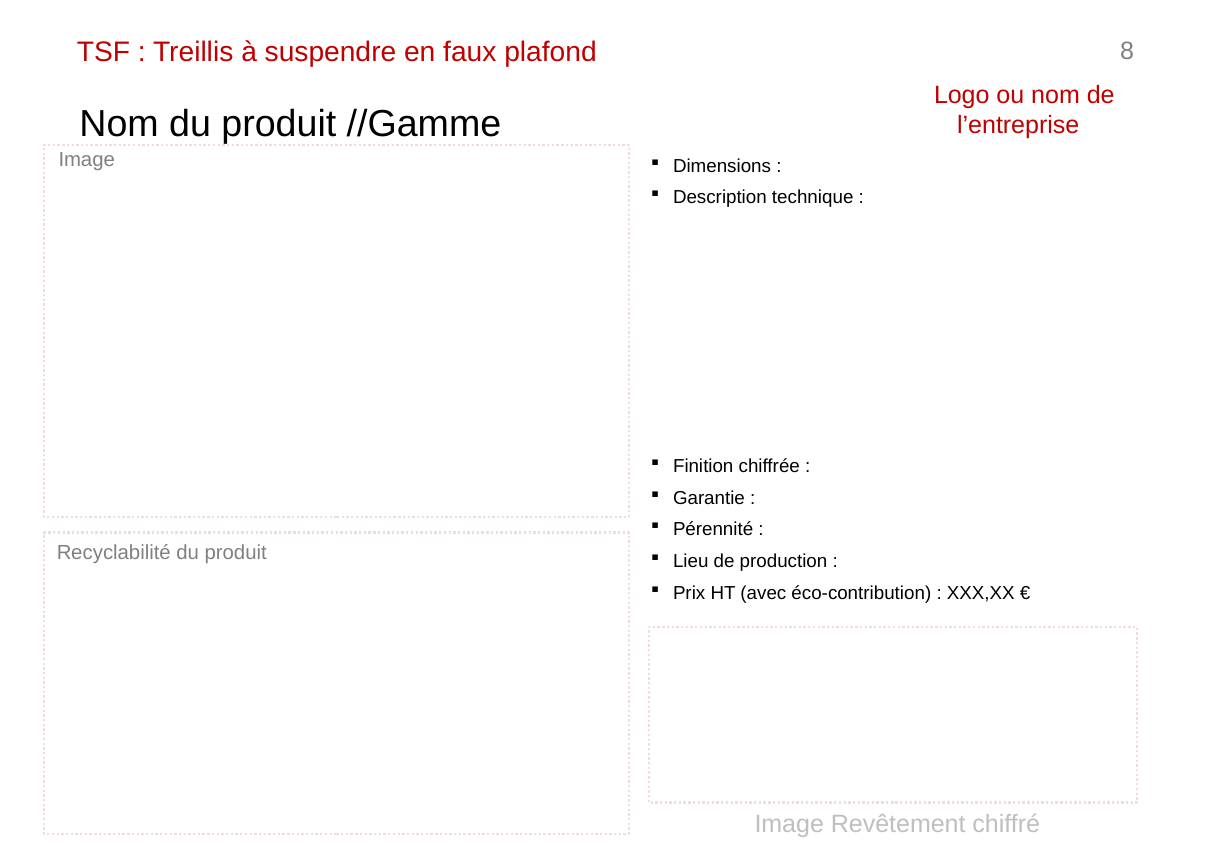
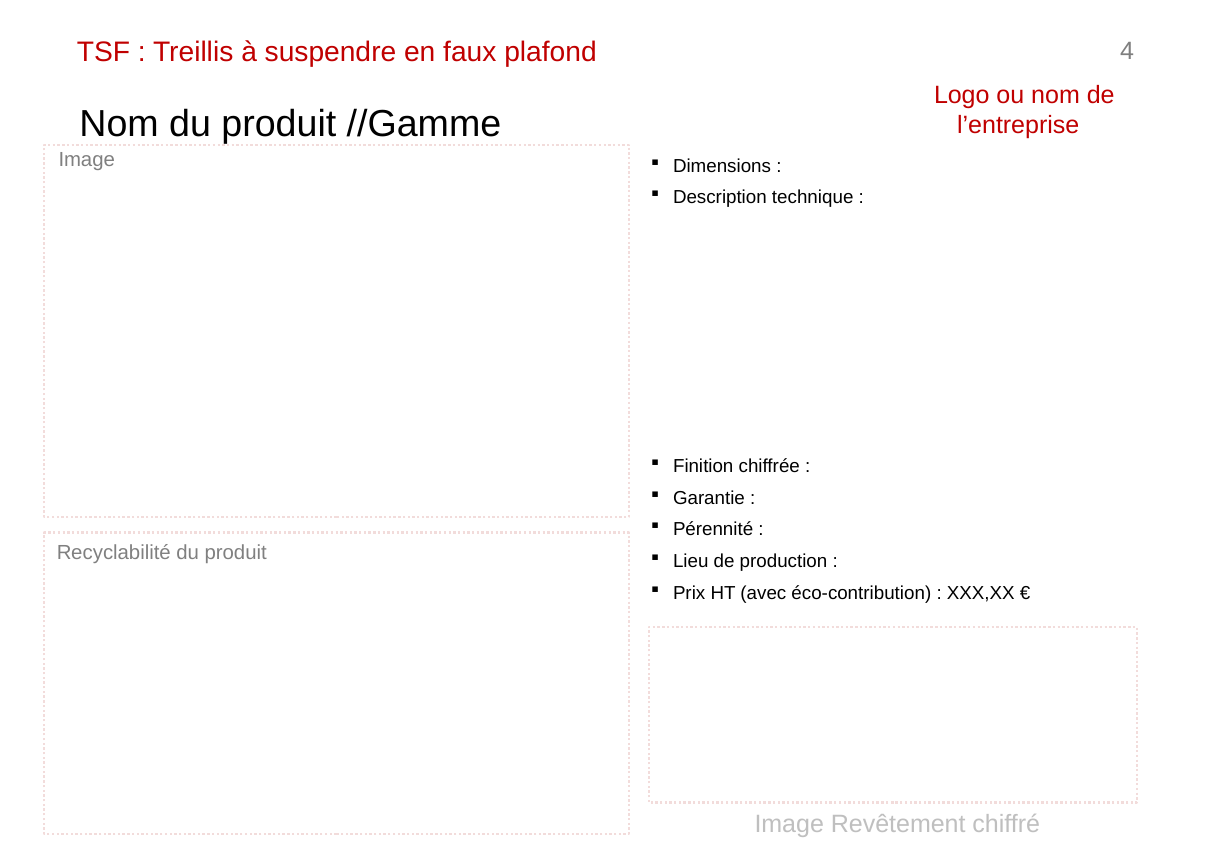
8: 8 -> 4
